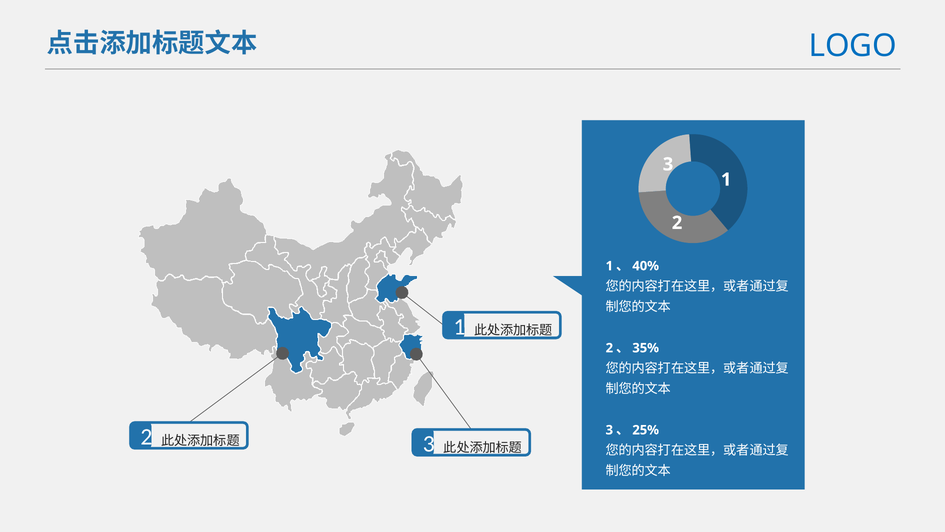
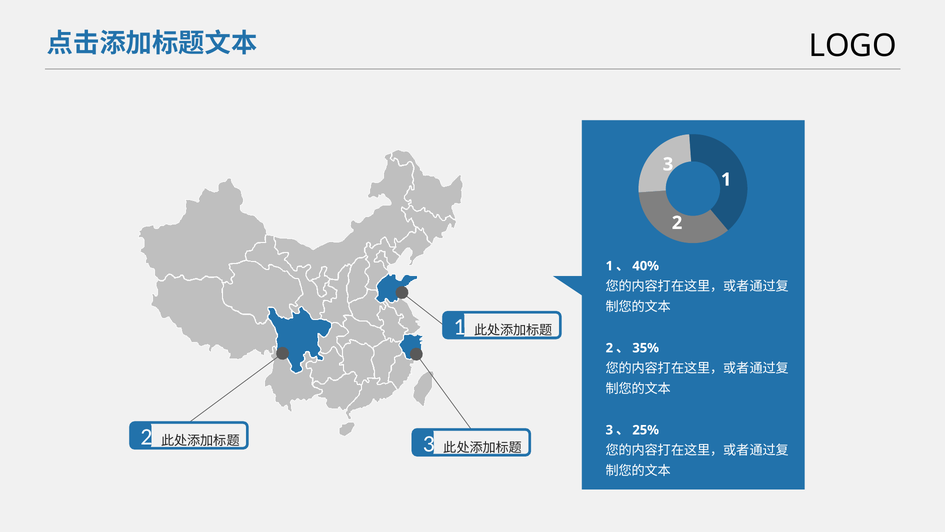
LOGO colour: blue -> black
